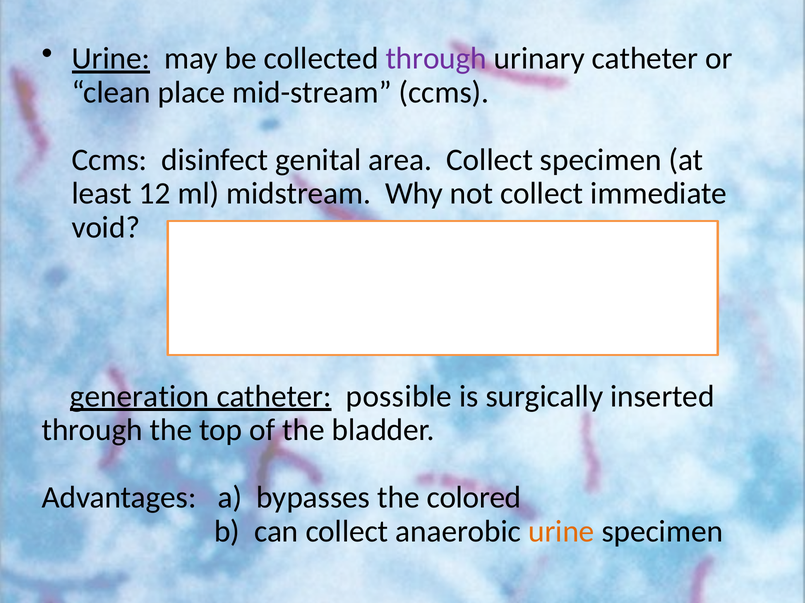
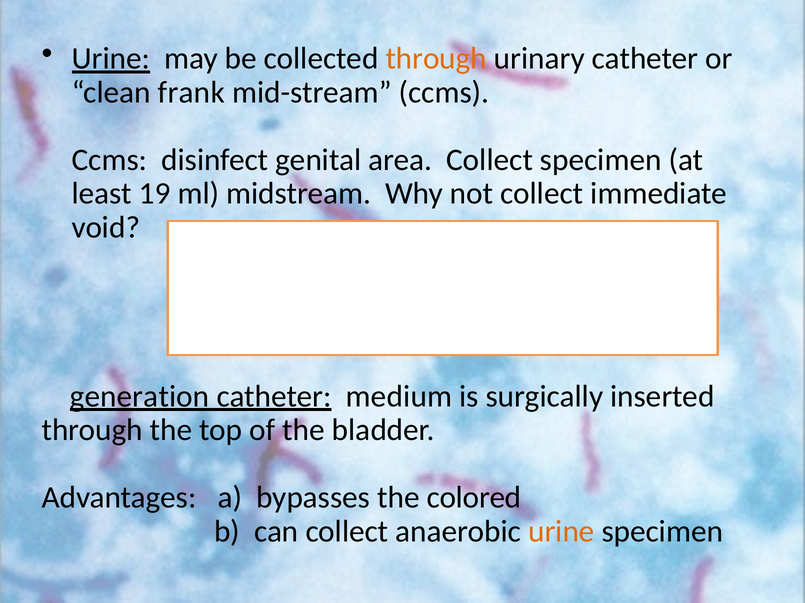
through at (436, 59) colour: purple -> orange
place: place -> frank
12: 12 -> 19
possible: possible -> medium
